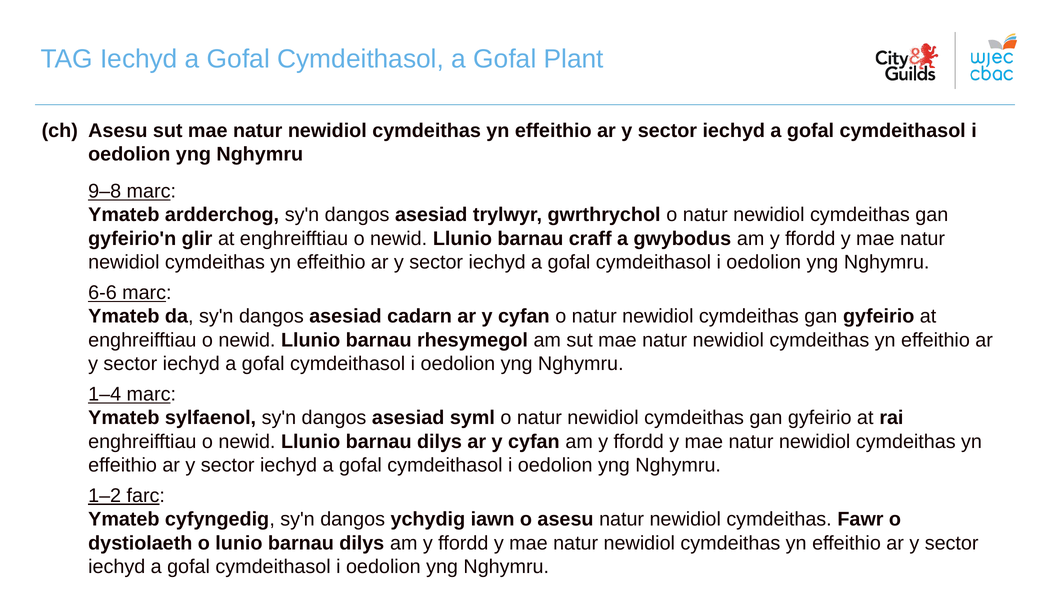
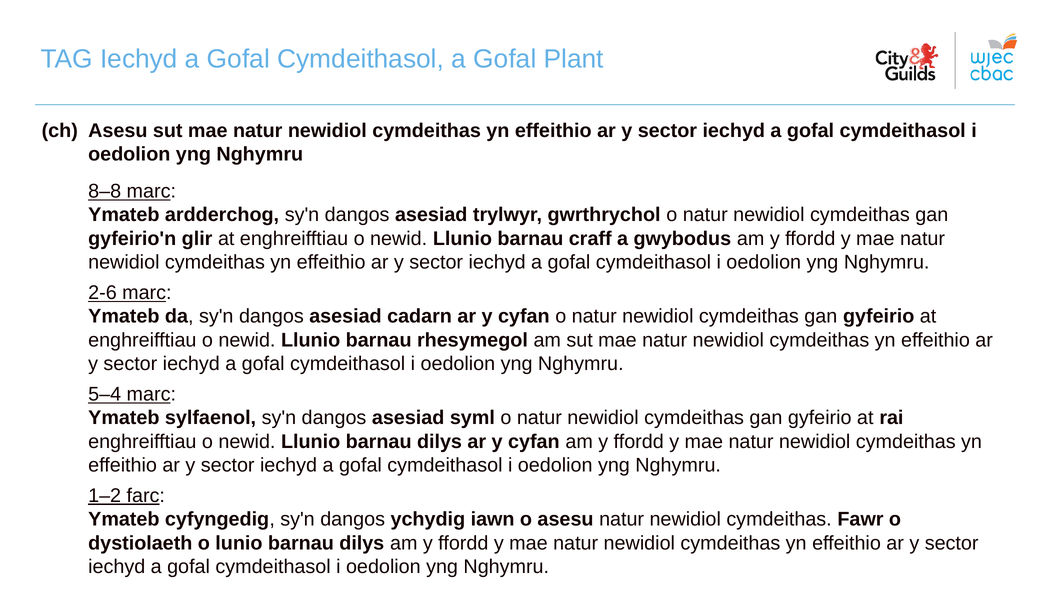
9–8: 9–8 -> 8–8
6-6: 6-6 -> 2-6
1–4: 1–4 -> 5–4
